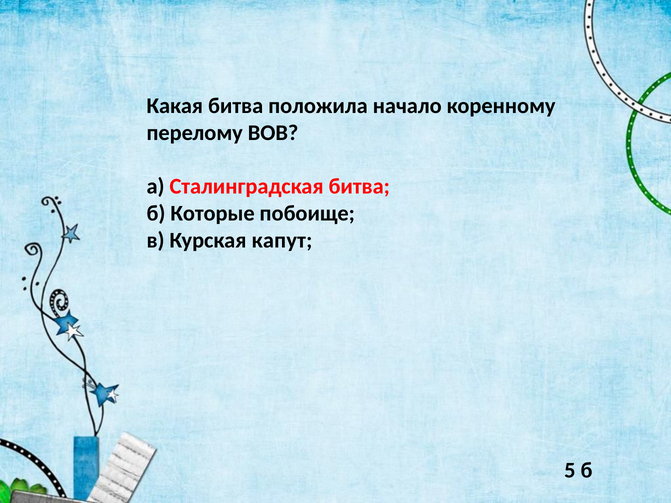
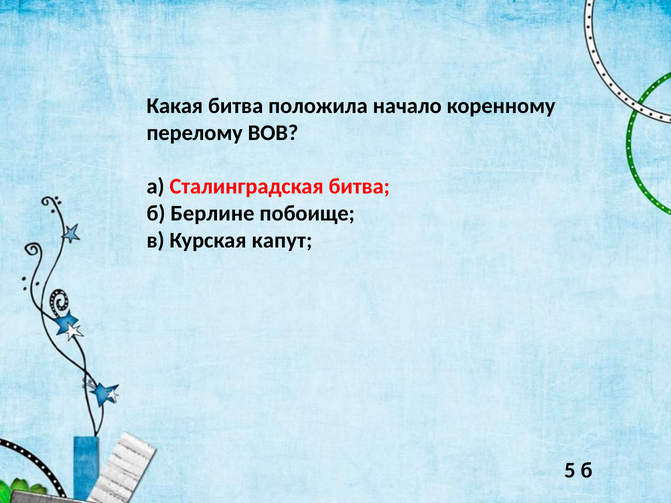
Которые: Которые -> Берлине
